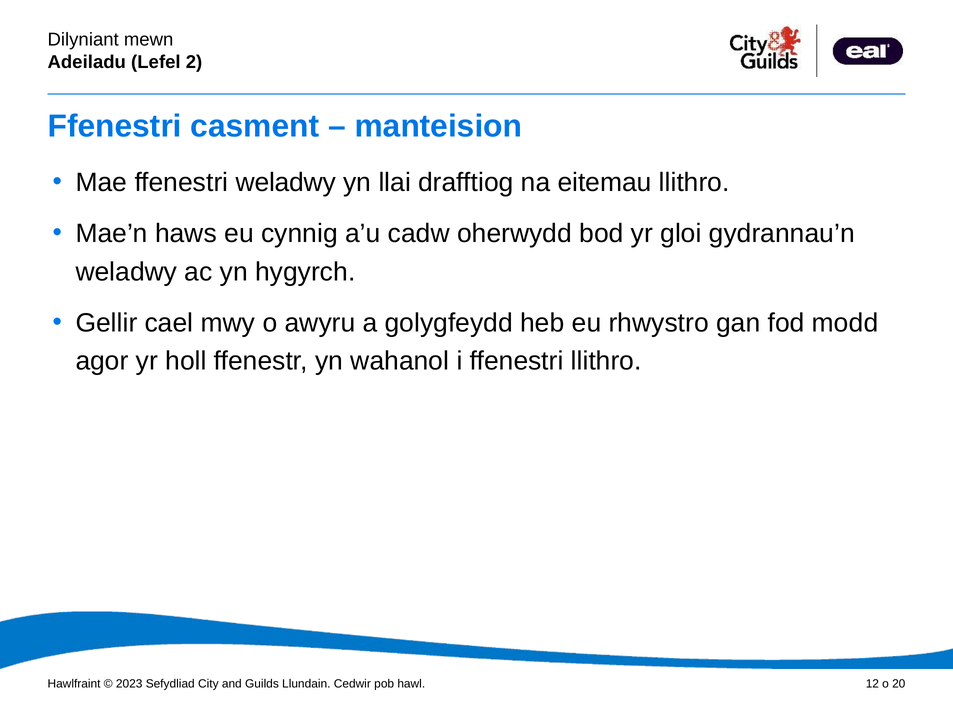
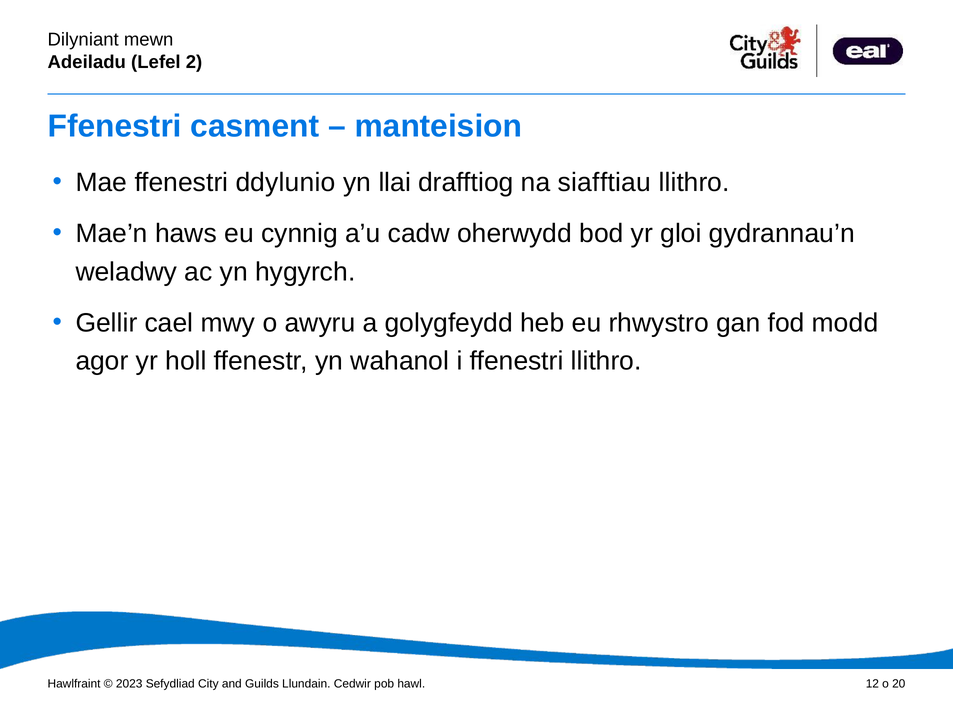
ffenestri weladwy: weladwy -> ddylunio
eitemau: eitemau -> siafftiau
